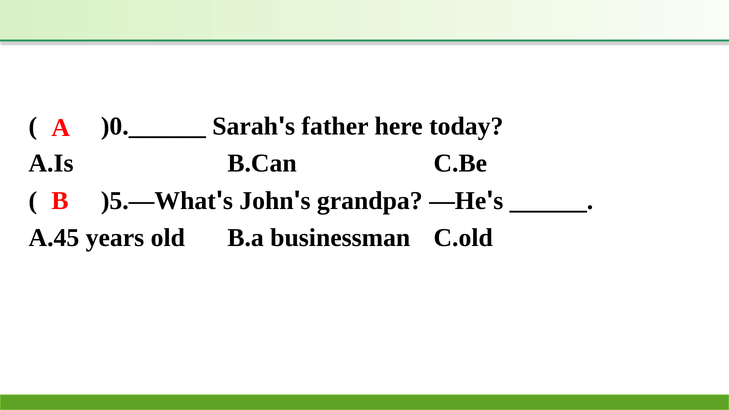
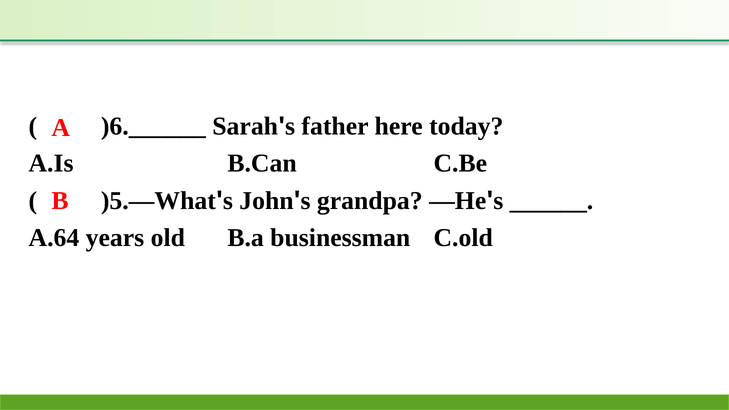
)0.______: )0.______ -> )6.______
A.45: A.45 -> A.64
